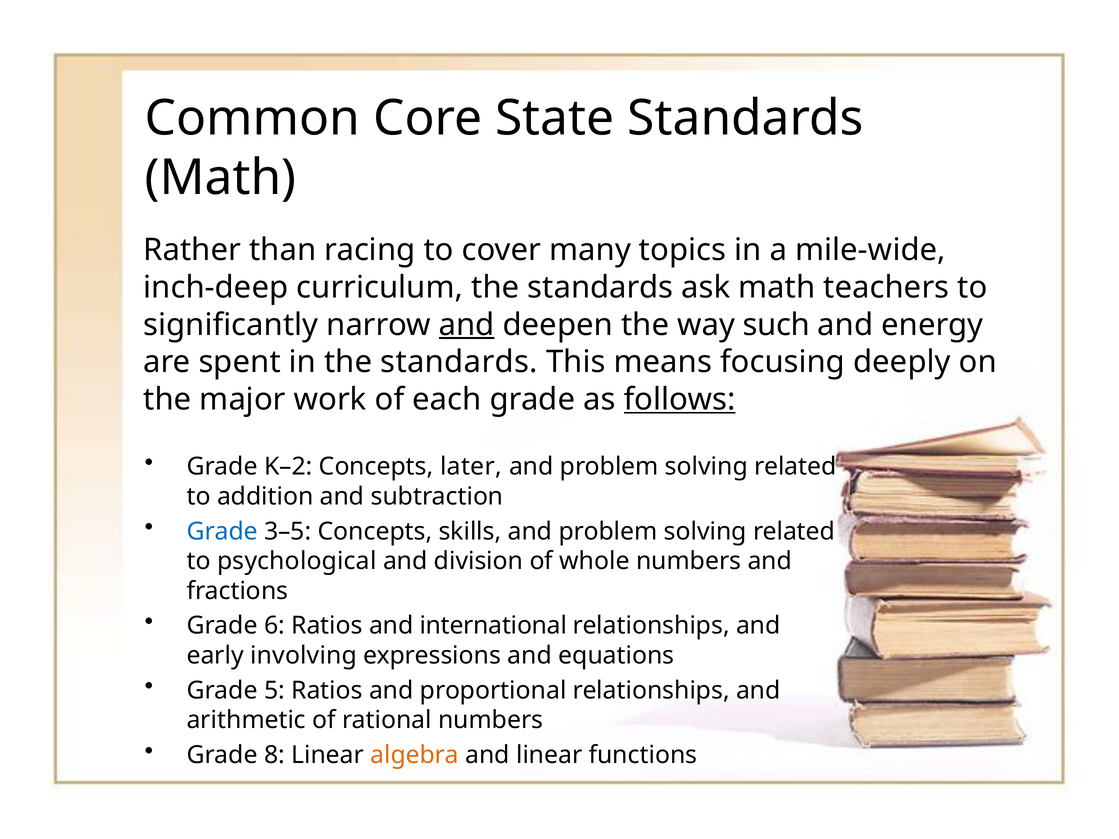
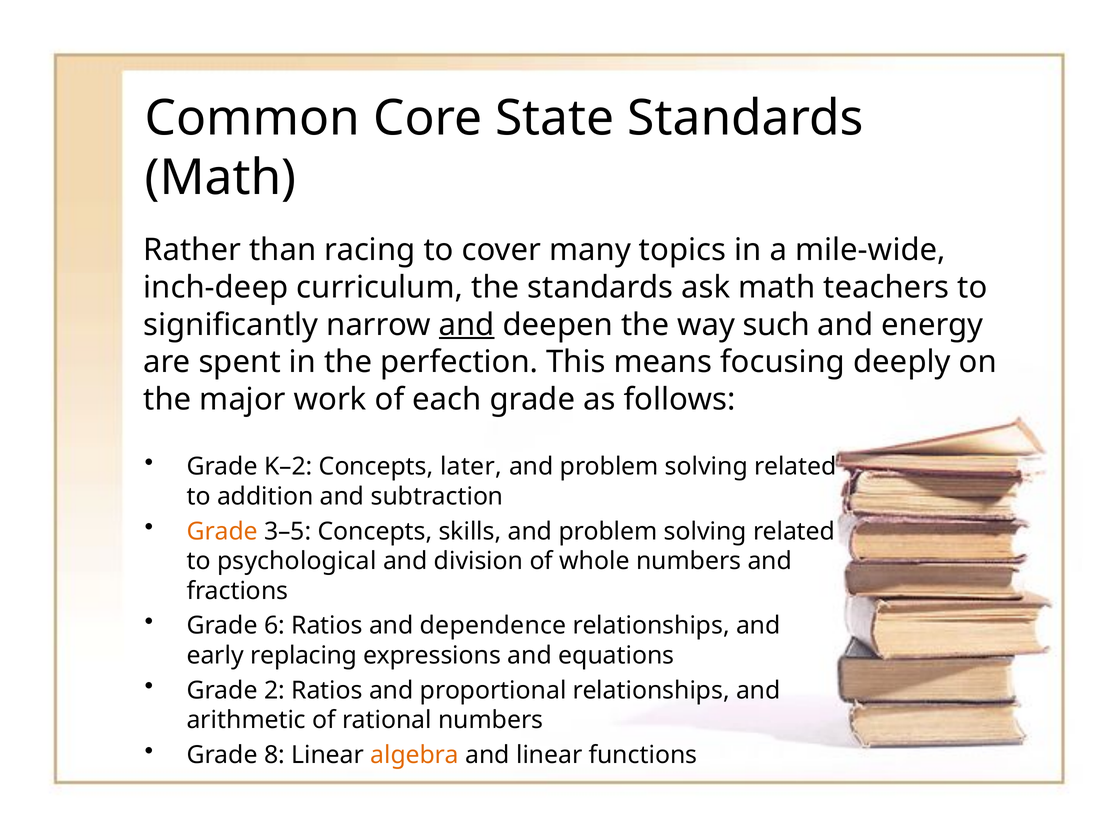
in the standards: standards -> perfection
follows underline: present -> none
Grade at (222, 531) colour: blue -> orange
international: international -> dependence
involving: involving -> replacing
5: 5 -> 2
